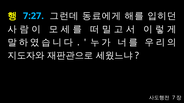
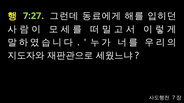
7:27 colour: light blue -> light green
